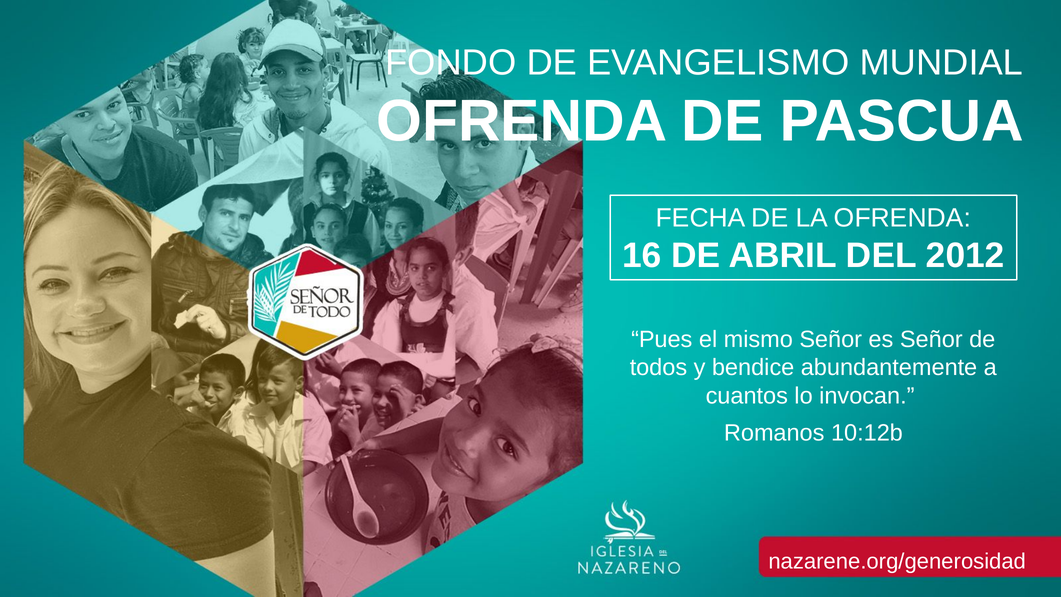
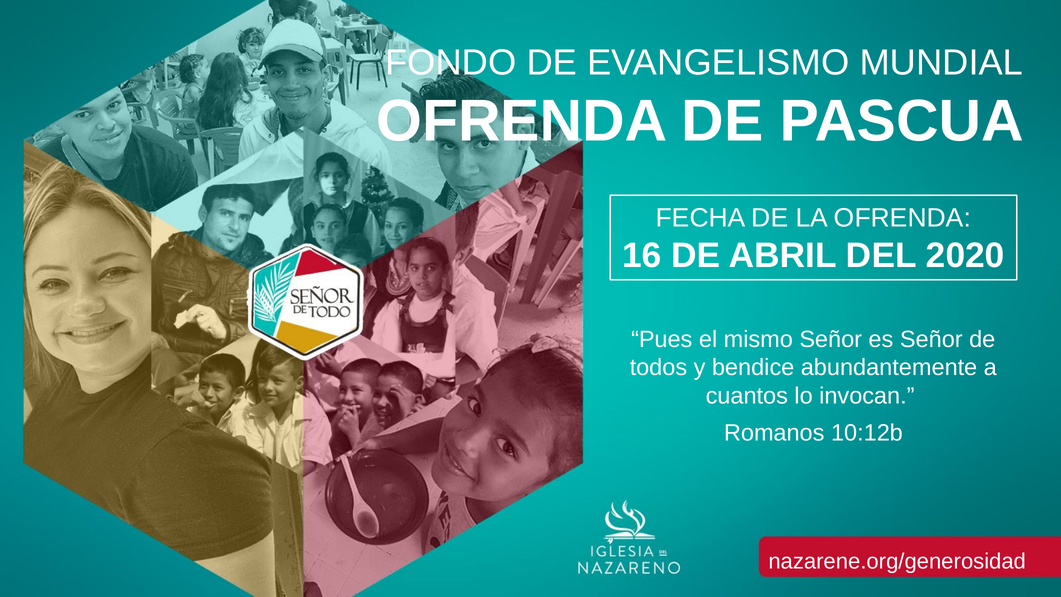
2012: 2012 -> 2020
